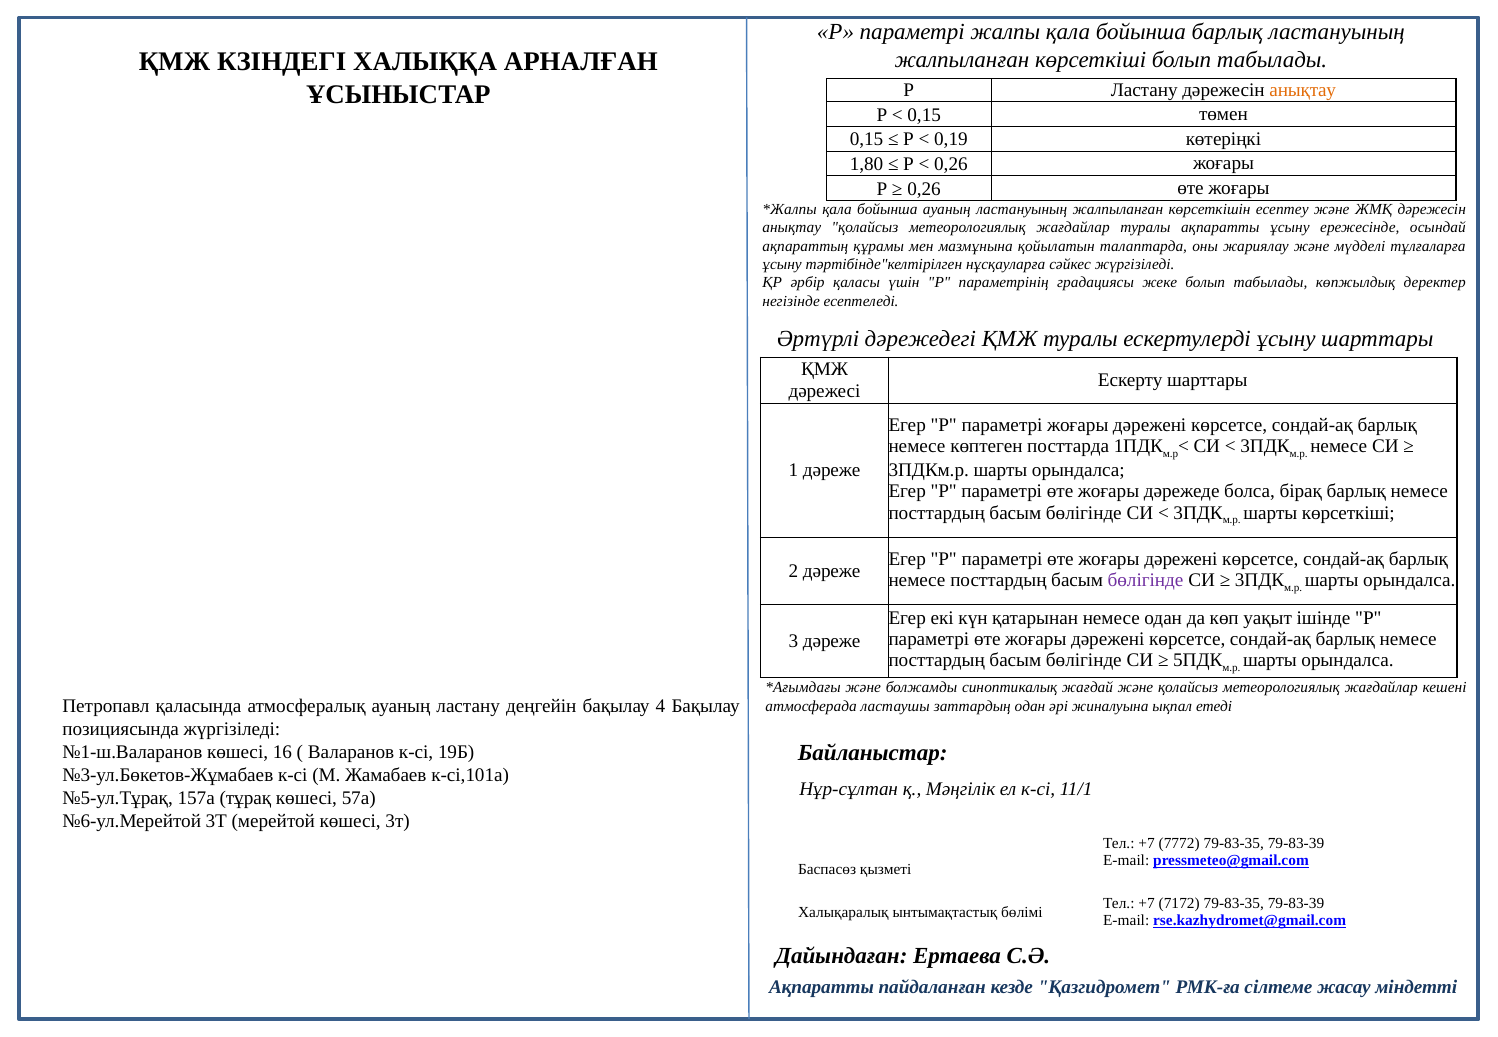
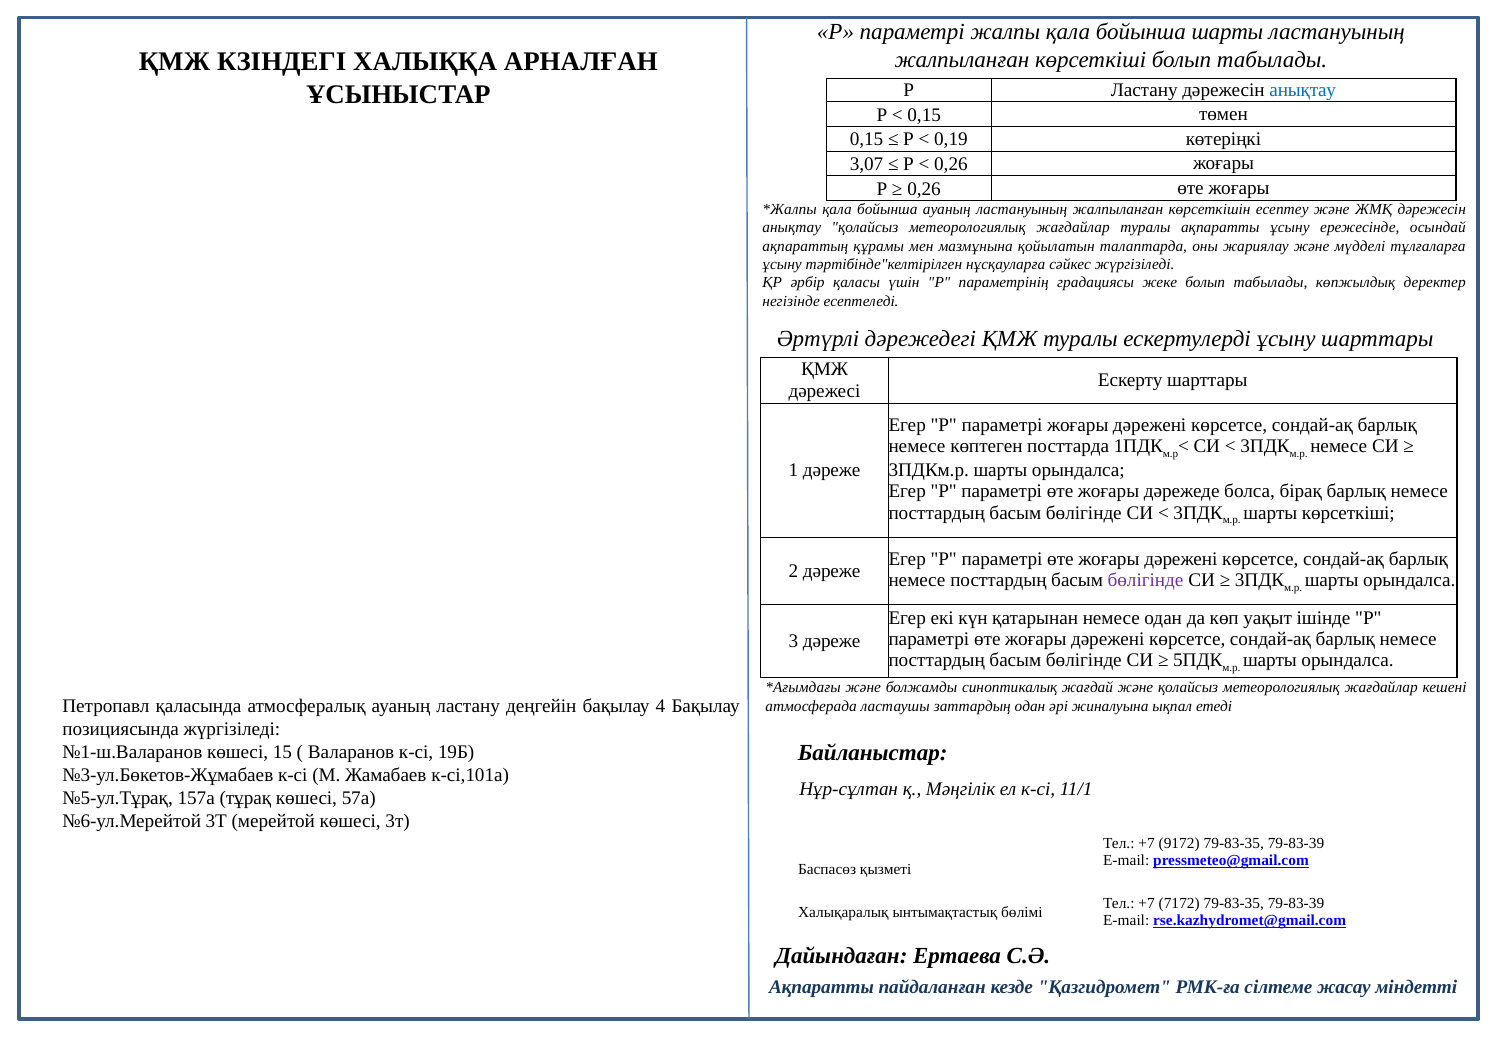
бойынша барлық: барлық -> шарты
анықтау at (1303, 90) colour: orange -> blue
1,80: 1,80 -> 3,07
16: 16 -> 15
7772: 7772 -> 9172
